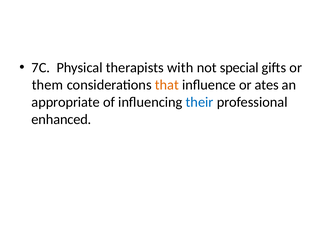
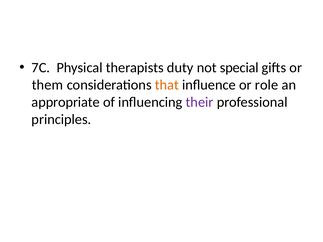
with: with -> duty
ates: ates -> role
their colour: blue -> purple
enhanced: enhanced -> principles
